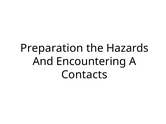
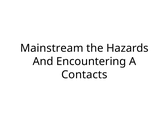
Preparation: Preparation -> Mainstream
